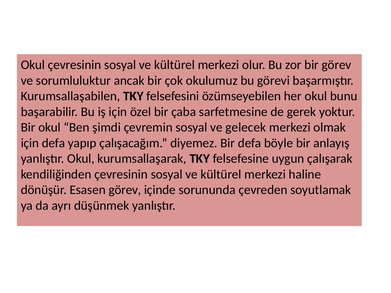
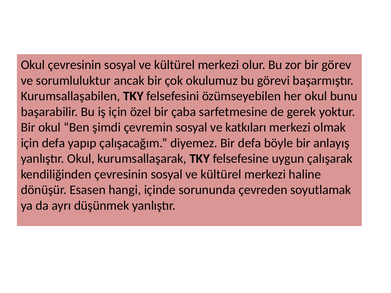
gelecek: gelecek -> katkıları
Esasen görev: görev -> hangi
